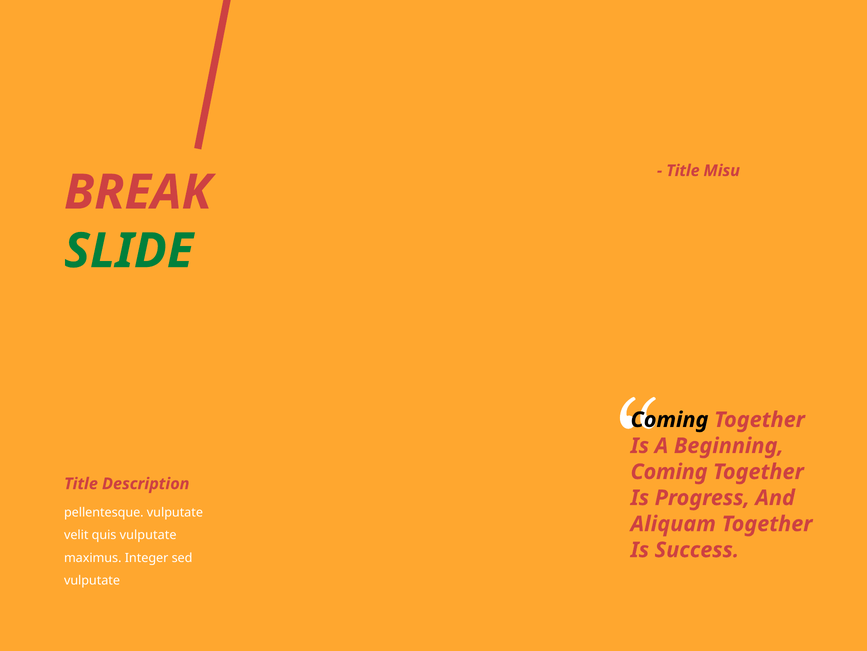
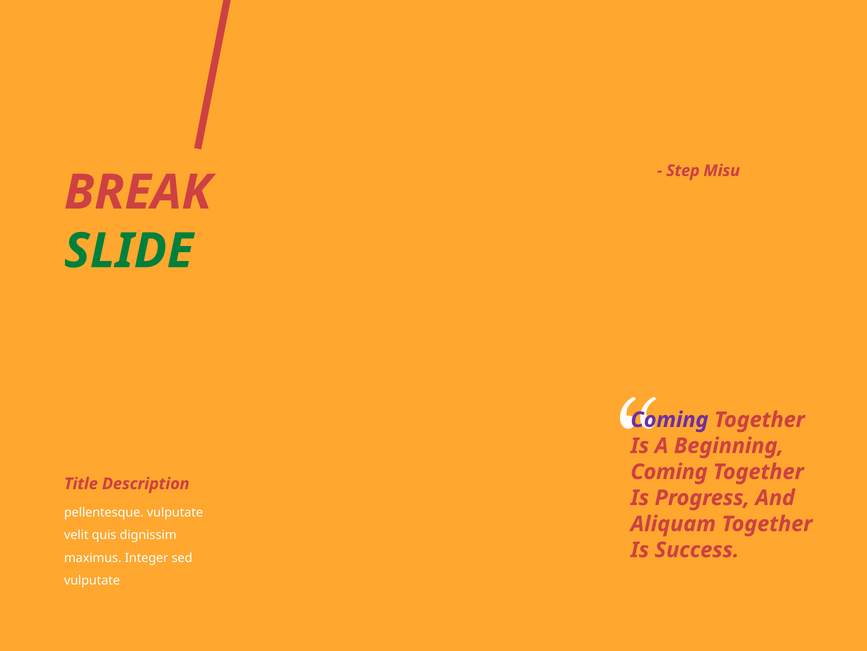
Title at (683, 170): Title -> Step
Coming at (669, 419) colour: black -> purple
quis vulputate: vulputate -> dignissim
